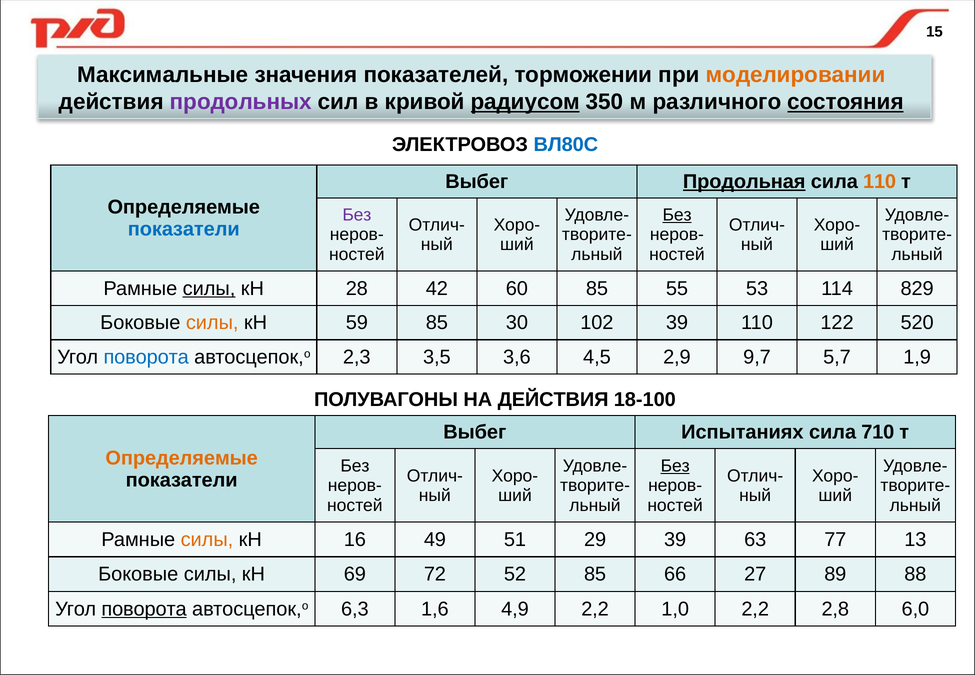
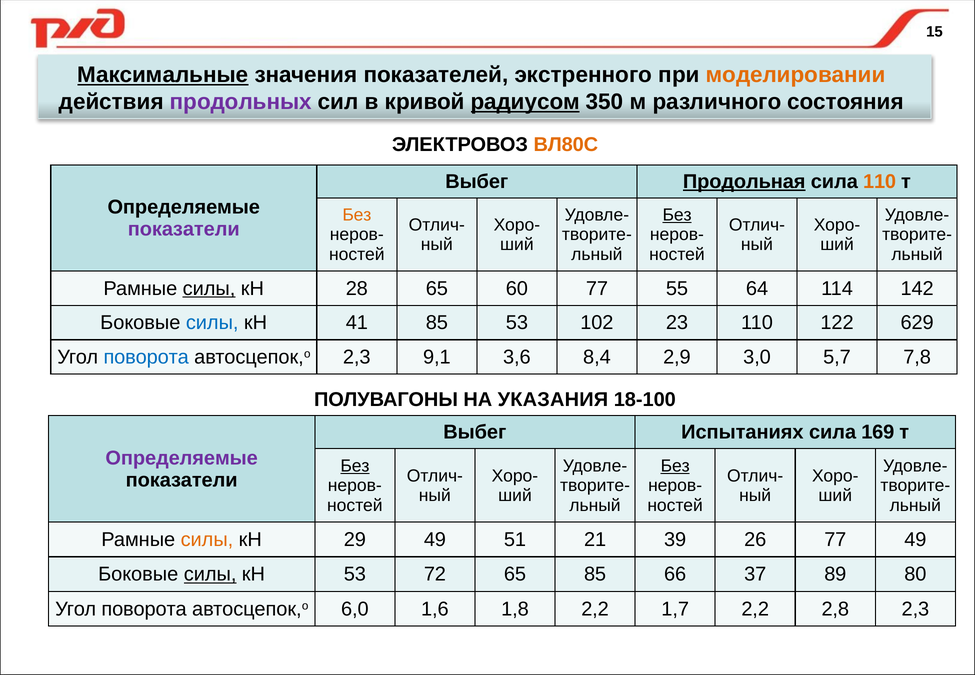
Максимальные underline: none -> present
торможении: торможении -> экстренного
состояния underline: present -> none
ВЛ80С colour: blue -> orange
Без at (357, 215) colour: purple -> orange
показатели at (184, 229) colour: blue -> purple
28 42: 42 -> 65
60 85: 85 -> 77
53: 53 -> 64
829: 829 -> 142
силы at (212, 323) colour: orange -> blue
59: 59 -> 41
85 30: 30 -> 53
102 39: 39 -> 23
520: 520 -> 629
3,5: 3,5 -> 9,1
4,5: 4,5 -> 8,4
9,7: 9,7 -> 3,0
1,9: 1,9 -> 7,8
НА ДЕЙСТВИЯ: ДЕЙСТВИЯ -> УКАЗАНИЯ
710: 710 -> 169
Определяемые at (182, 458) colour: orange -> purple
Без at (355, 466) underline: none -> present
16: 16 -> 29
29: 29 -> 21
63: 63 -> 26
77 13: 13 -> 49
силы at (210, 574) underline: none -> present
кН 69: 69 -> 53
72 52: 52 -> 65
27: 27 -> 37
88: 88 -> 80
поворота at (144, 609) underline: present -> none
6,3: 6,3 -> 6,0
4,9: 4,9 -> 1,8
1,0: 1,0 -> 1,7
2,8 6,0: 6,0 -> 2,3
